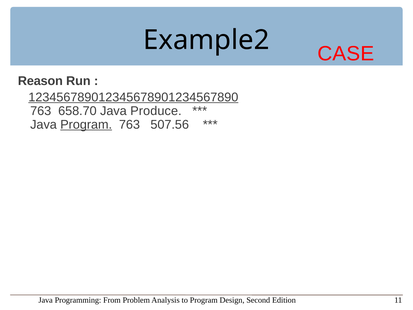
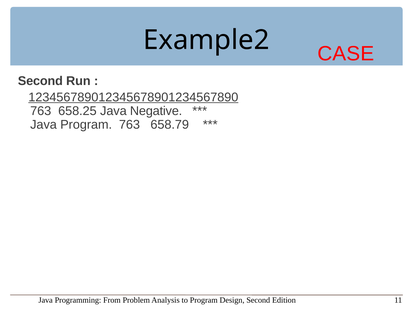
Reason at (40, 81): Reason -> Second
658.70: 658.70 -> 658.25
Produce: Produce -> Negative
Program at (86, 124) underline: present -> none
507.56: 507.56 -> 658.79
